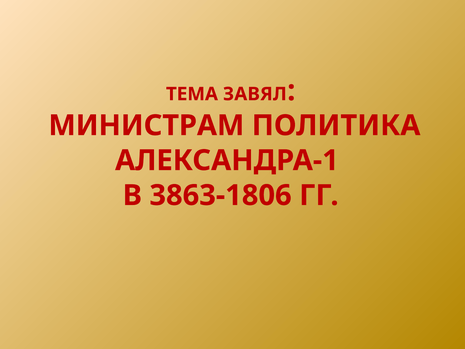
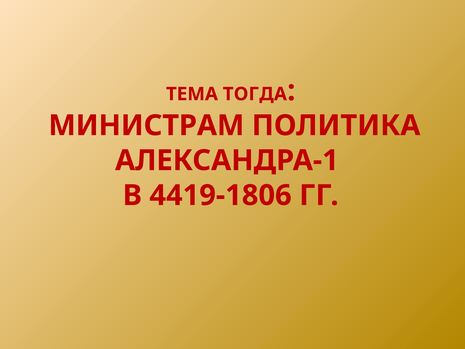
ЗАВЯЛ: ЗАВЯЛ -> ТОГДА
3863-1806: 3863-1806 -> 4419-1806
